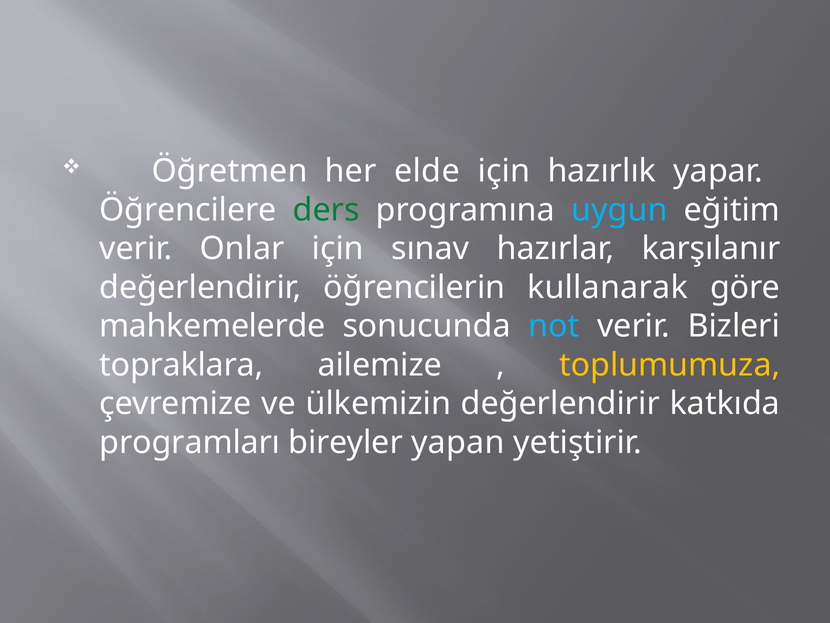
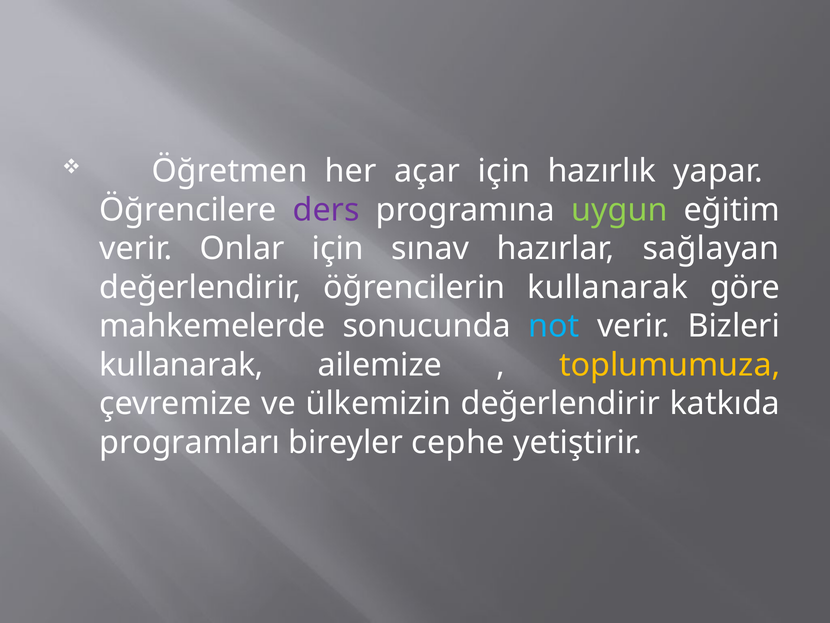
elde: elde -> açar
ders colour: green -> purple
uygun colour: light blue -> light green
karşılanır: karşılanır -> sağlayan
topraklara at (182, 365): topraklara -> kullanarak
yapan: yapan -> cephe
